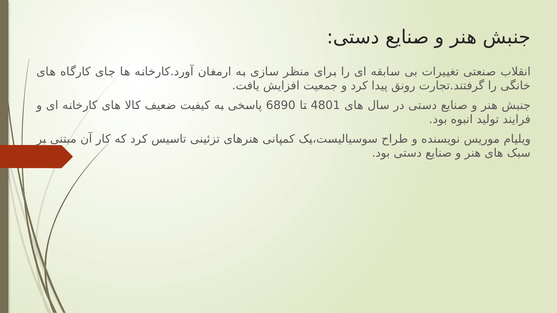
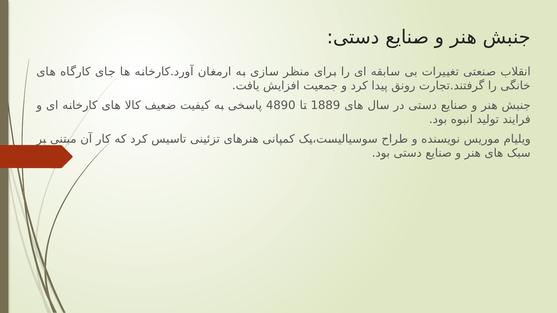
6890: 6890 -> 4890
4801: 4801 -> 1889
